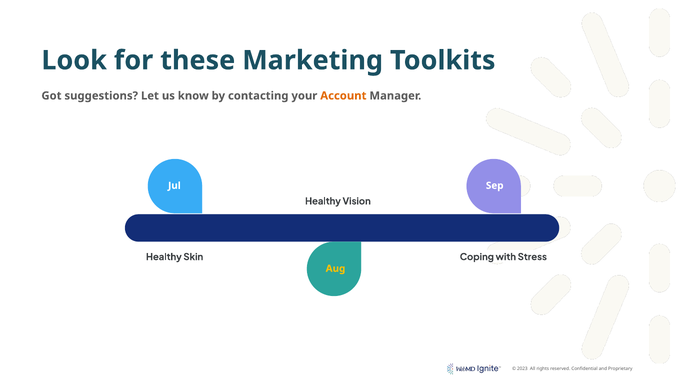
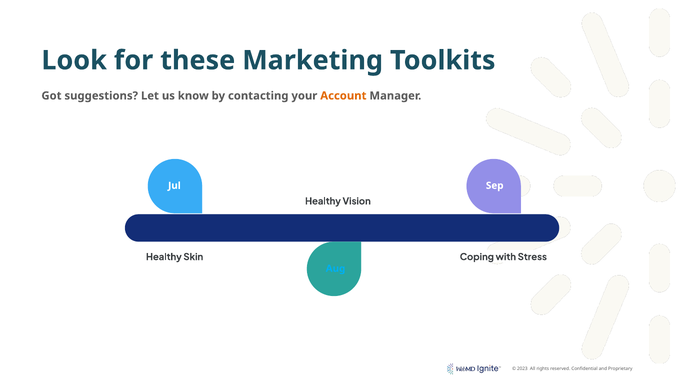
Aug colour: yellow -> light blue
